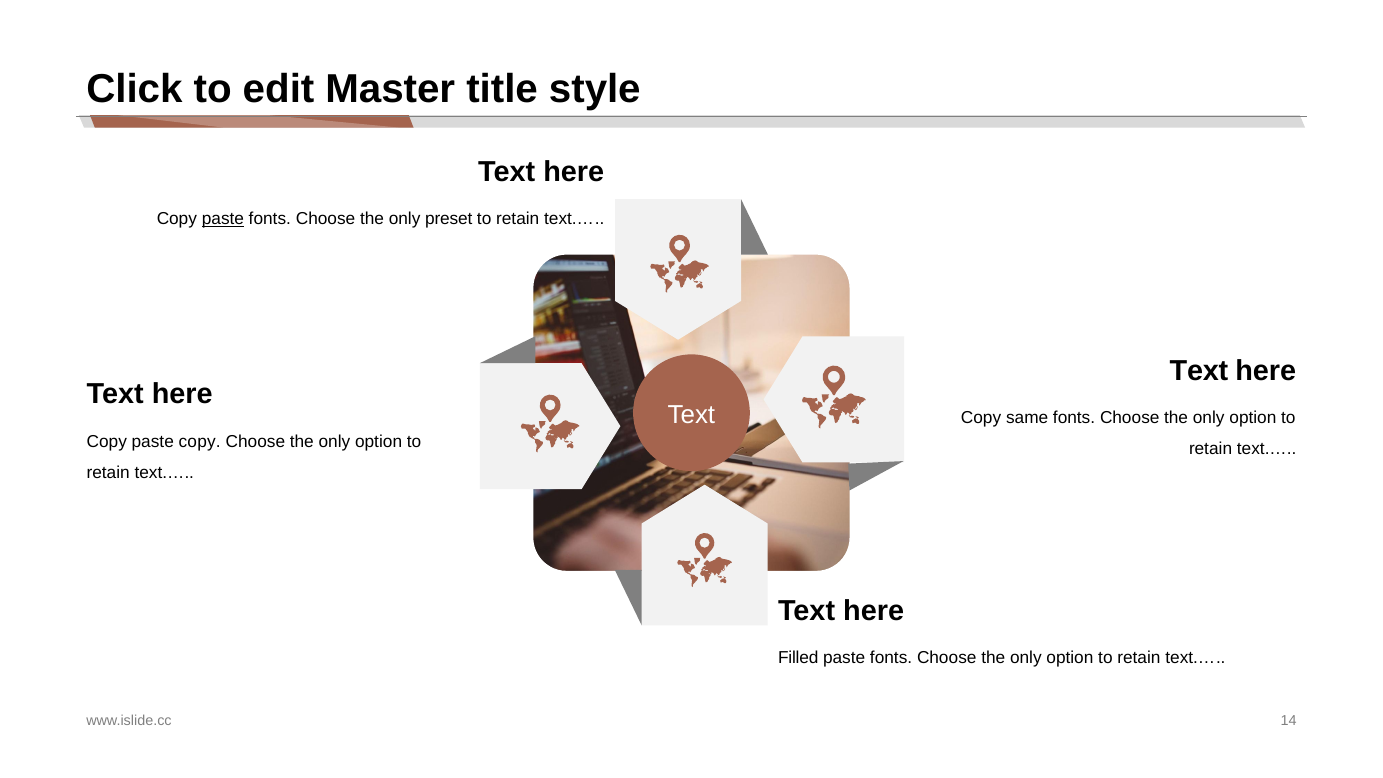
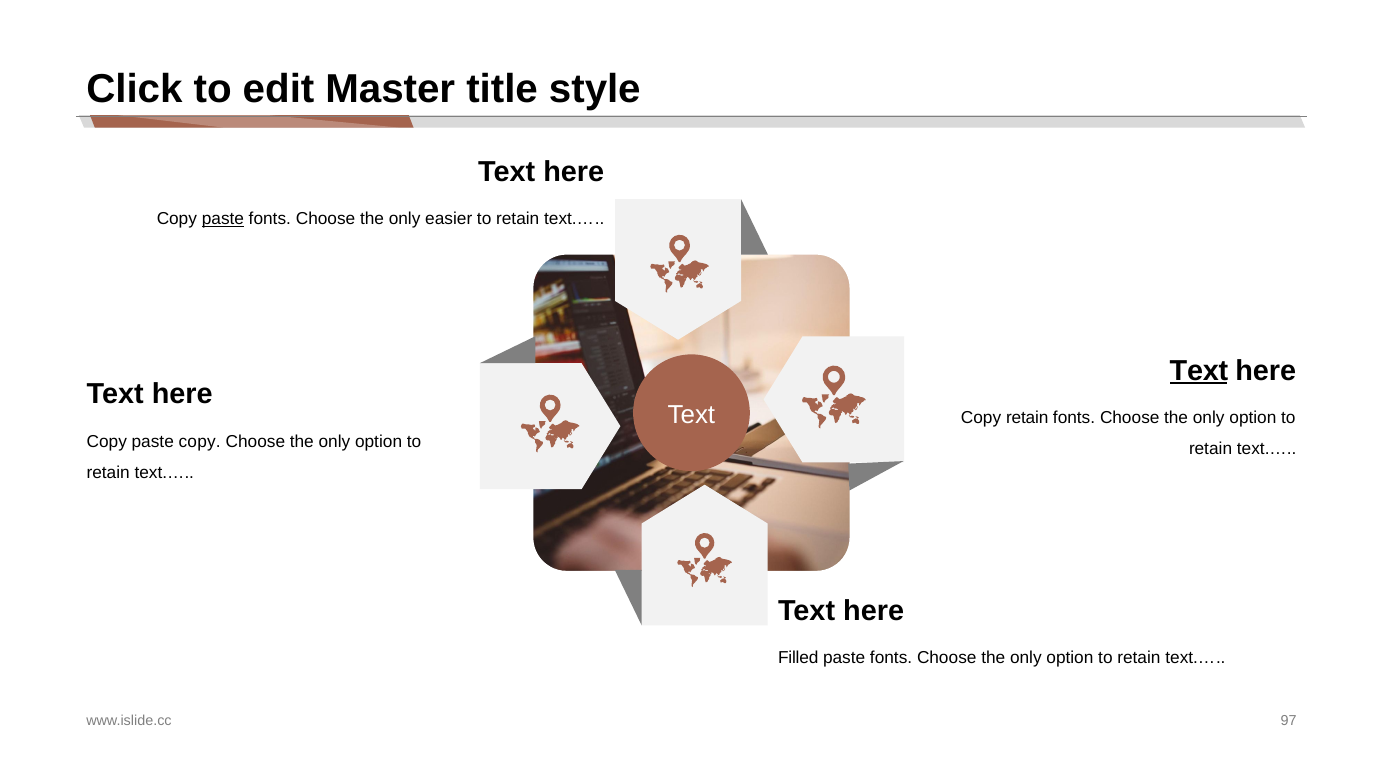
preset: preset -> easier
Text at (1199, 370) underline: none -> present
Copy same: same -> retain
14: 14 -> 97
